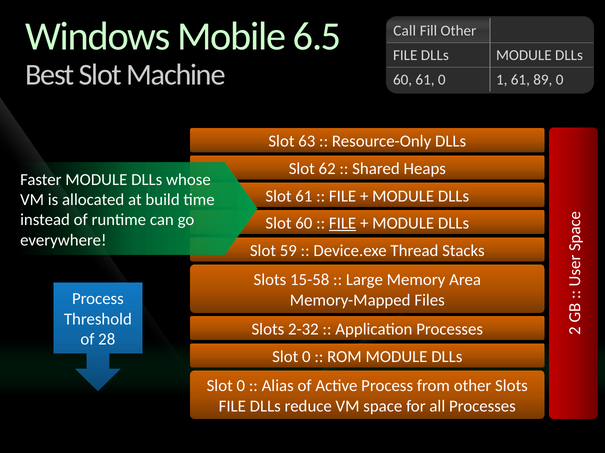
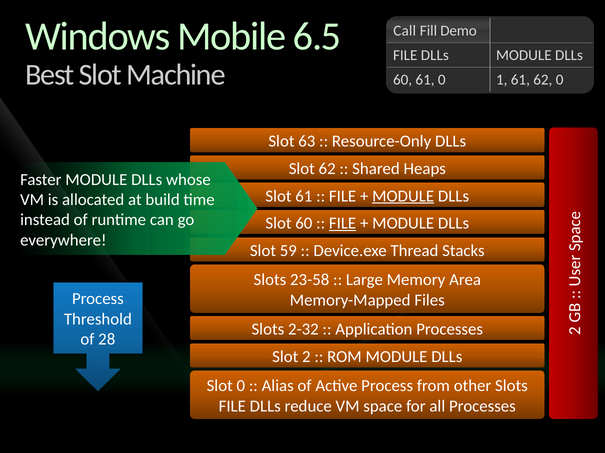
Fill Other: Other -> Demo
61 89: 89 -> 62
MODULE at (403, 196) underline: none -> present
15-58: 15-58 -> 23-58
0 at (306, 357): 0 -> 2
